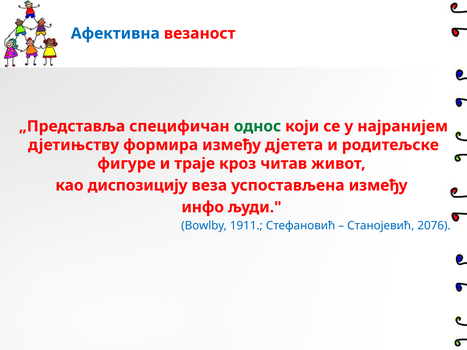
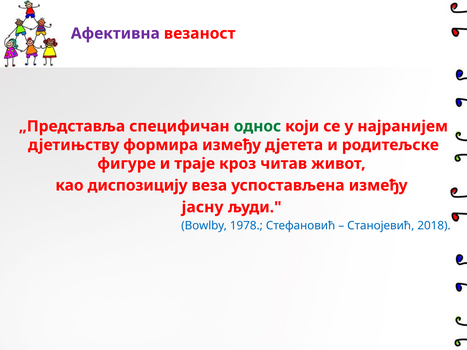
Афективна colour: blue -> purple
инфо: инфо -> јасну
1911: 1911 -> 1978
2076: 2076 -> 2018
